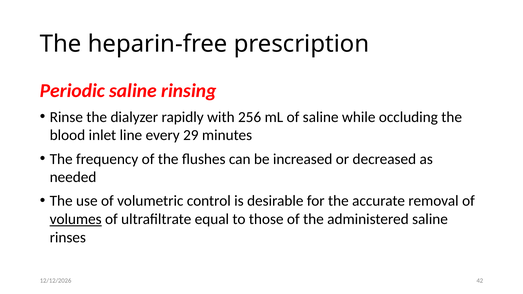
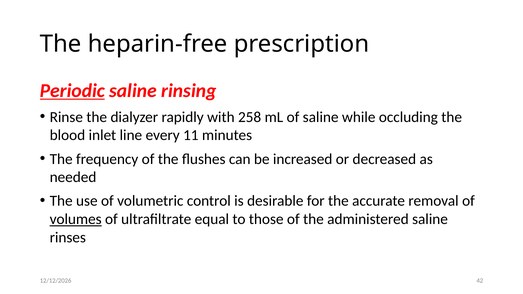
Periodic underline: none -> present
256: 256 -> 258
29: 29 -> 11
